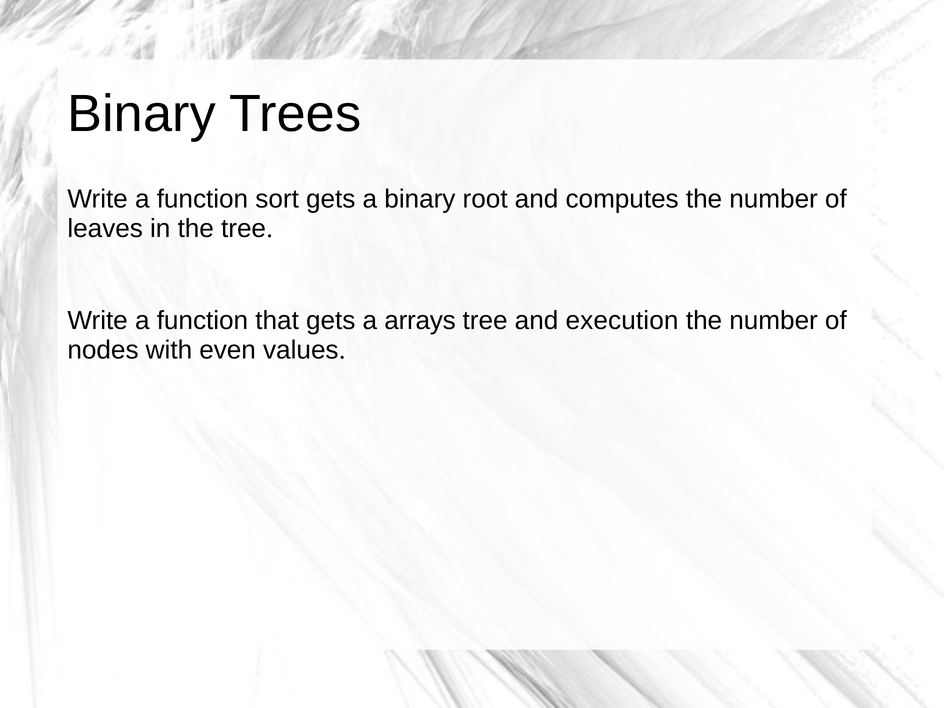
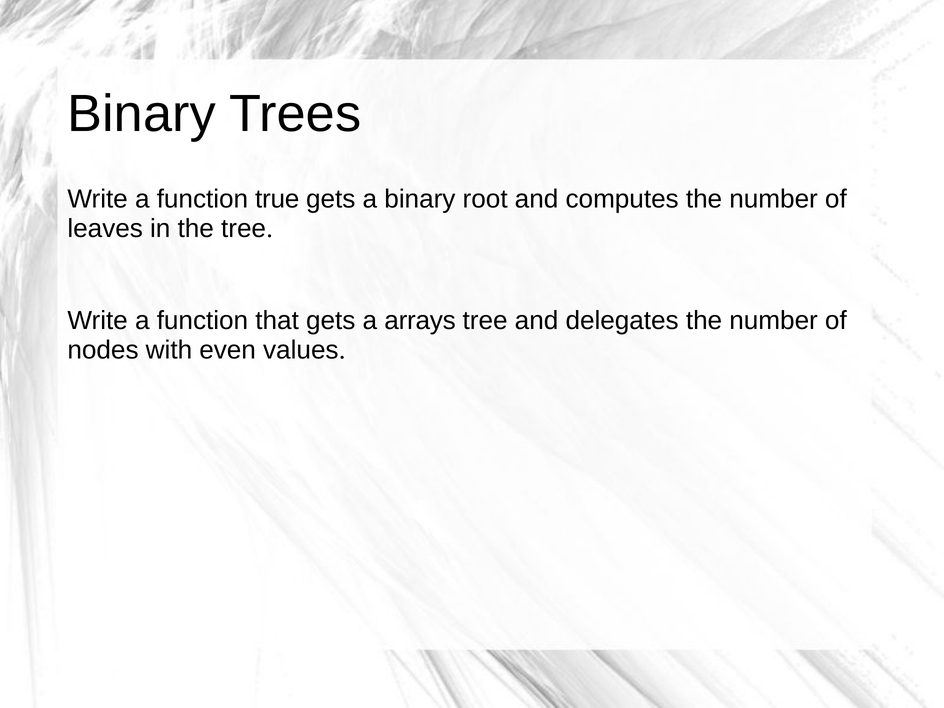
sort: sort -> true
execution: execution -> delegates
